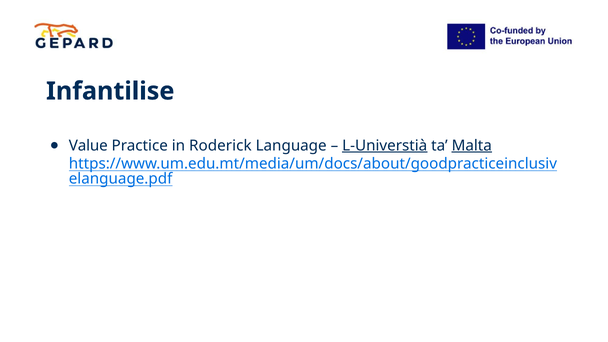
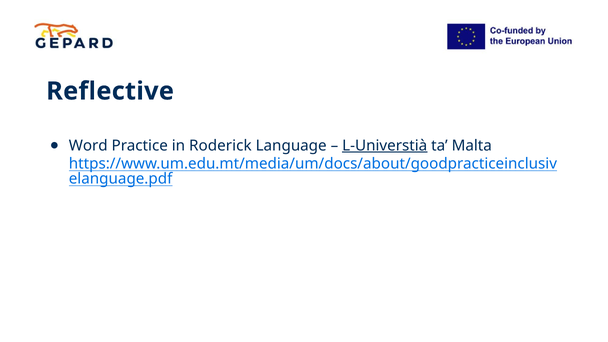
Infantilise: Infantilise -> Reflective
Value: Value -> Word
Malta underline: present -> none
